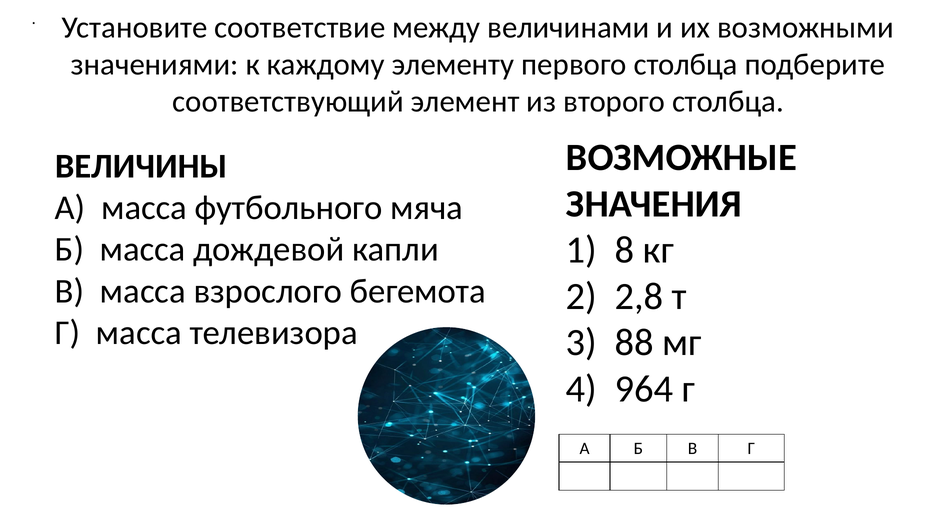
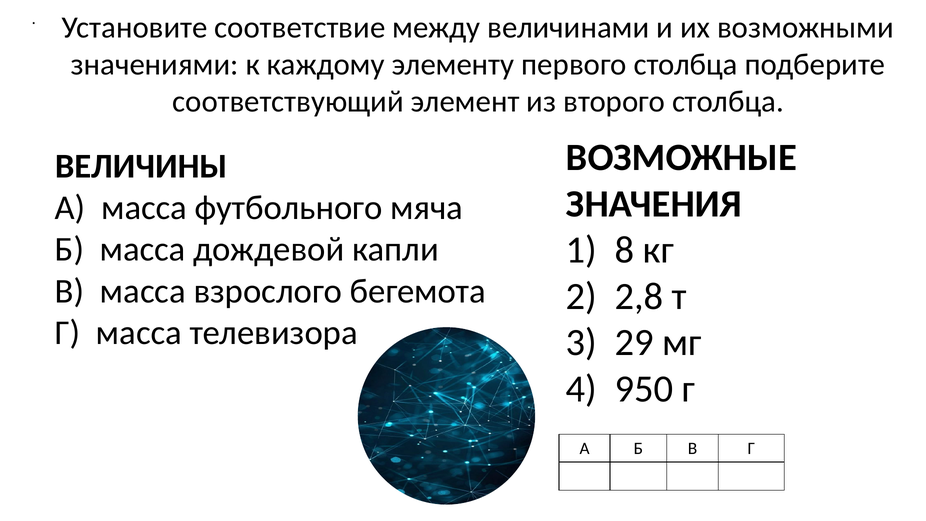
88: 88 -> 29
964: 964 -> 950
